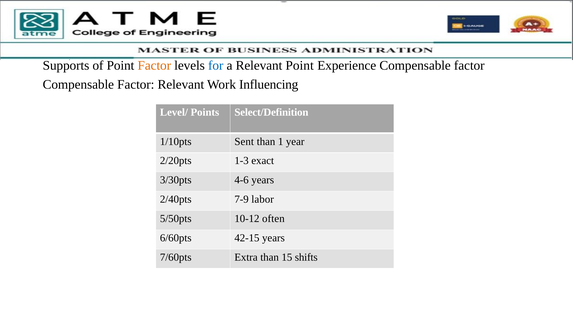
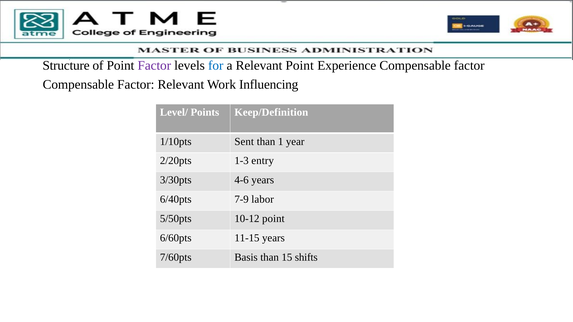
Supports: Supports -> Structure
Factor at (154, 65) colour: orange -> purple
Select/Definition: Select/Definition -> Keep/Definition
exact: exact -> entry
2/40pts: 2/40pts -> 6/40pts
10-12 often: often -> point
42-15: 42-15 -> 11-15
Extra: Extra -> Basis
